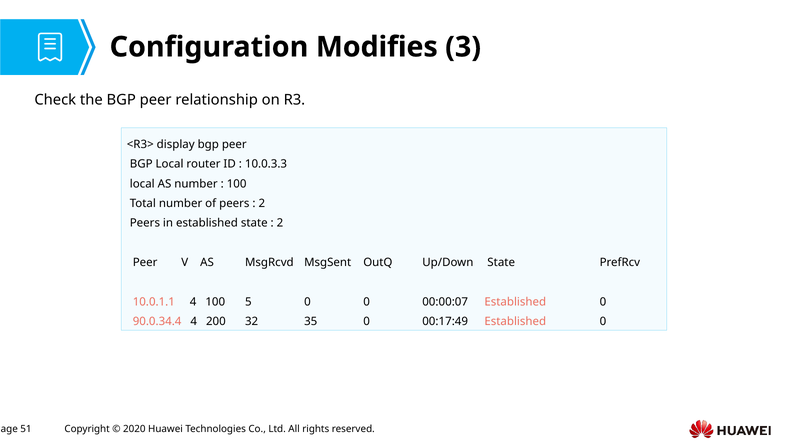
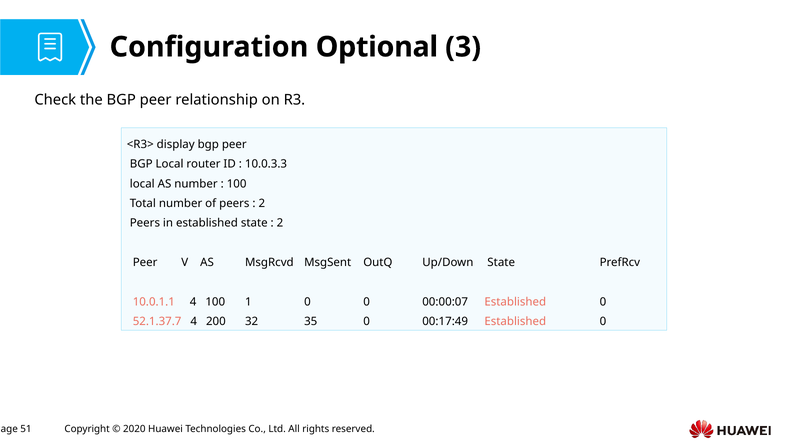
Modifies: Modifies -> Optional
5: 5 -> 1
90.0.34.4: 90.0.34.4 -> 52.1.37.7
